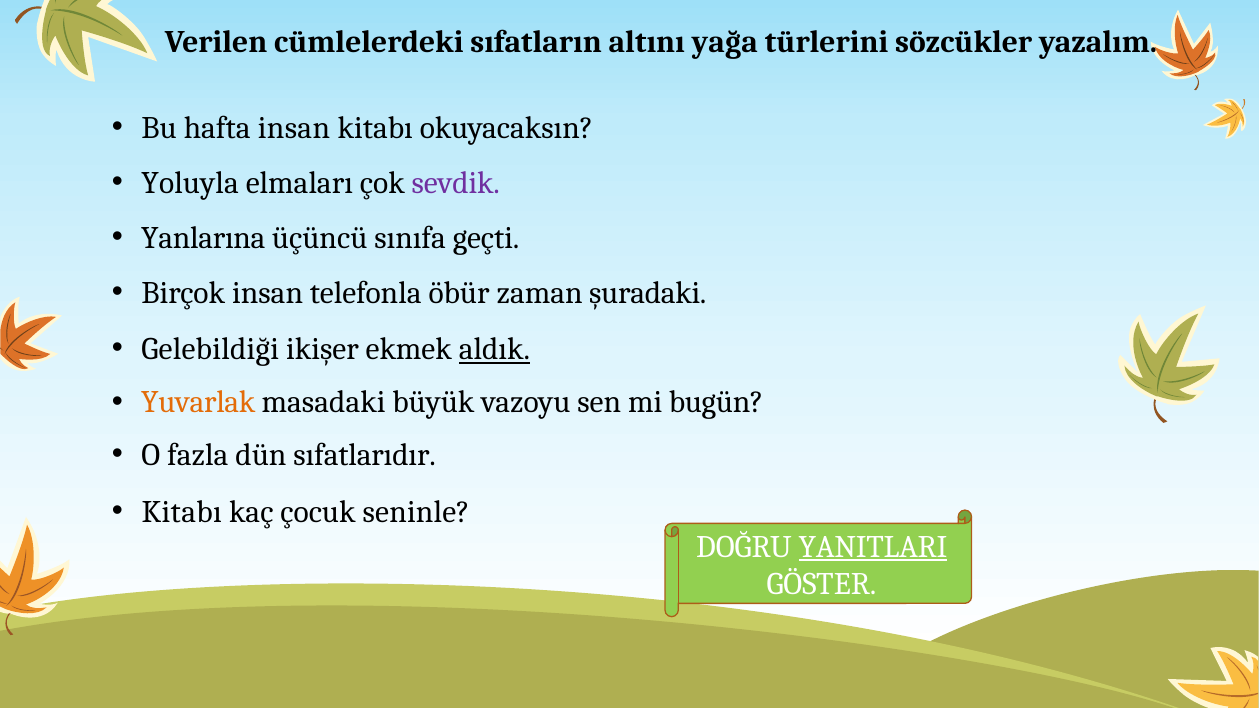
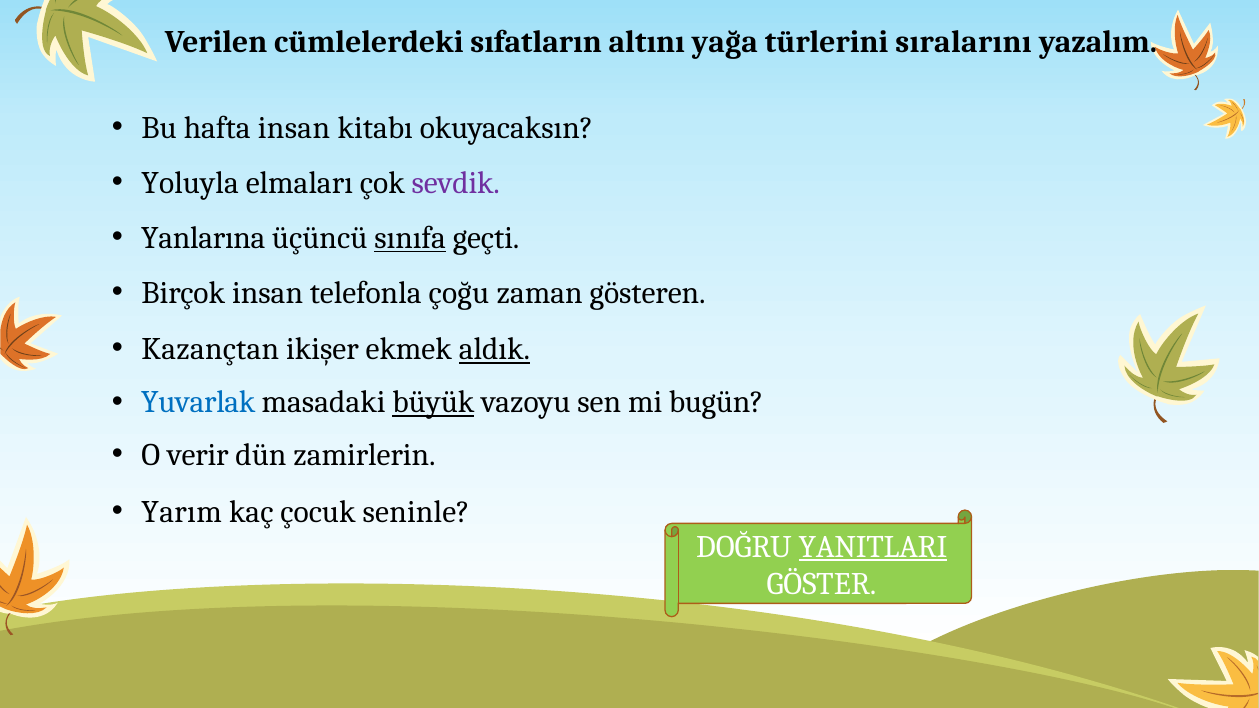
sözcükler: sözcükler -> sıralarını
sınıfa underline: none -> present
öbür: öbür -> çoğu
şuradaki: şuradaki -> gösteren
Gelebildiği: Gelebildiği -> Kazançtan
Yuvarlak colour: orange -> blue
büyük underline: none -> present
fazla: fazla -> verir
sıfatlarıdır: sıfatlarıdır -> zamirlerin
Kitabı at (182, 512): Kitabı -> Yarım
